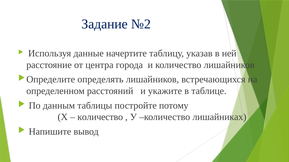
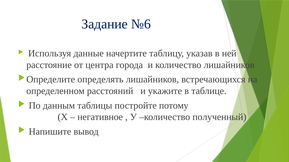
№2: №2 -> №6
количество at (100, 117): количество -> негативное
лишайниках: лишайниках -> полученный
